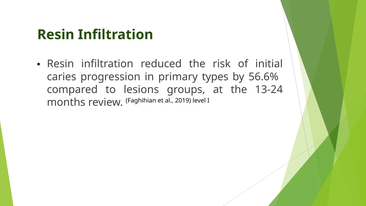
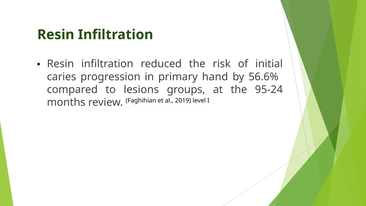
types: types -> hand
13-24: 13-24 -> 95-24
